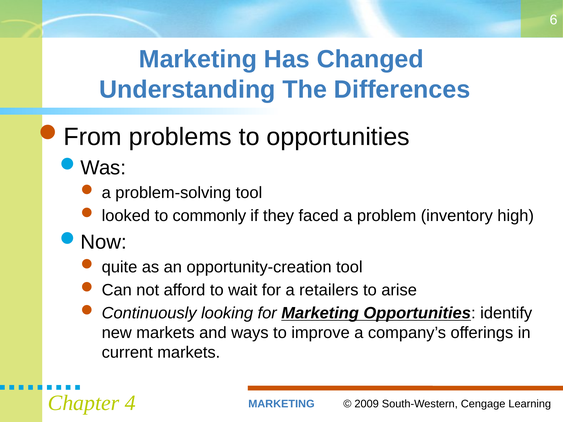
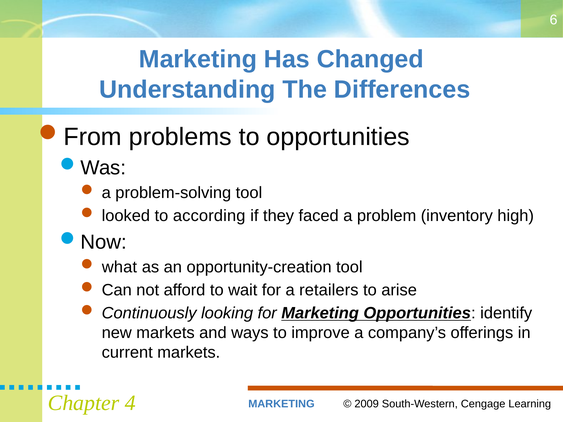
commonly: commonly -> according
quite: quite -> what
